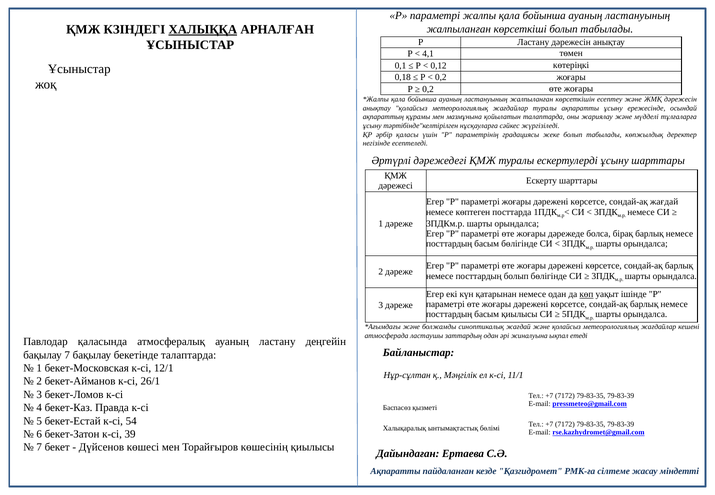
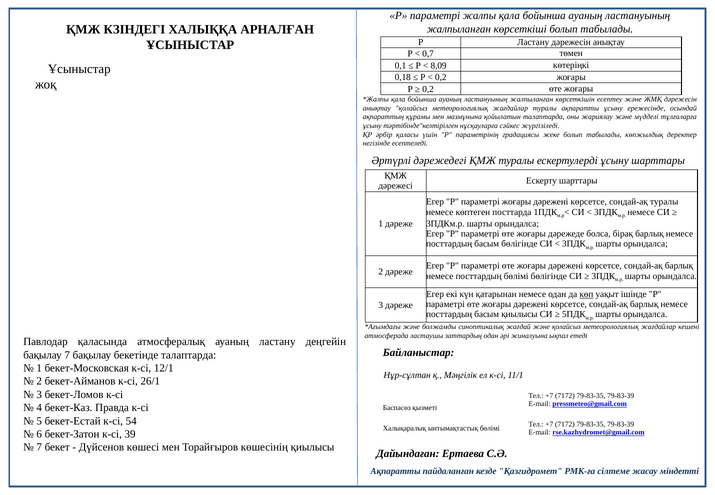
ХАЛЫҚҚА underline: present -> none
4,1: 4,1 -> 0,7
0,12: 0,12 -> 8,09
сондай-ақ жағдай: жағдай -> туралы
посттардың болып: болып -> бөлімі
